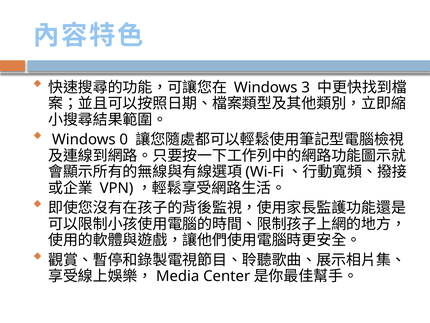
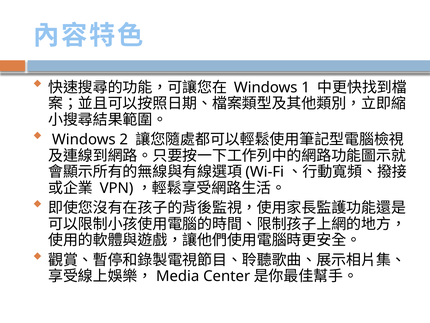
3: 3 -> 1
0: 0 -> 2
